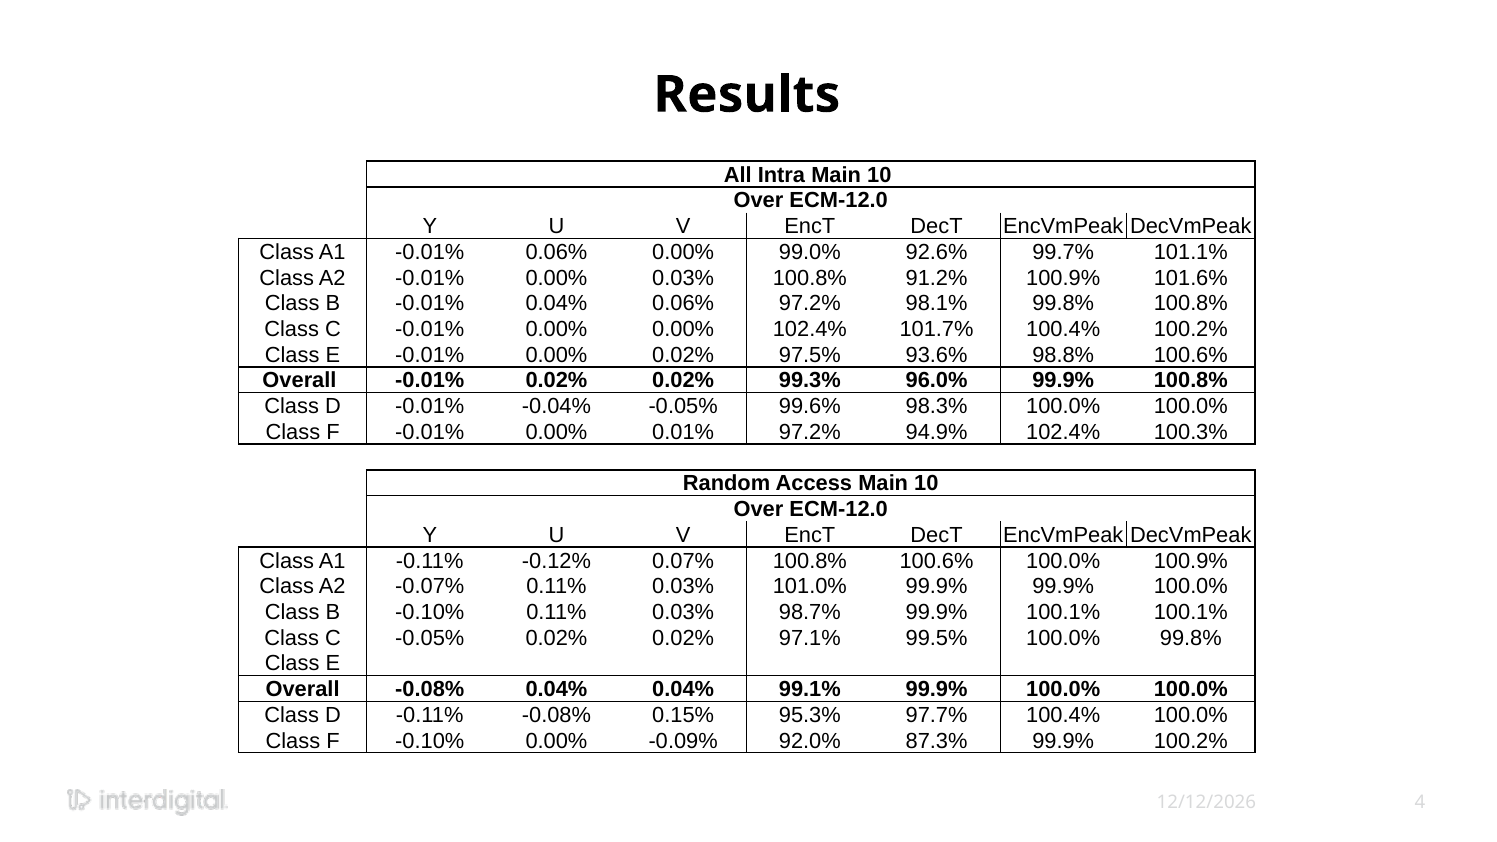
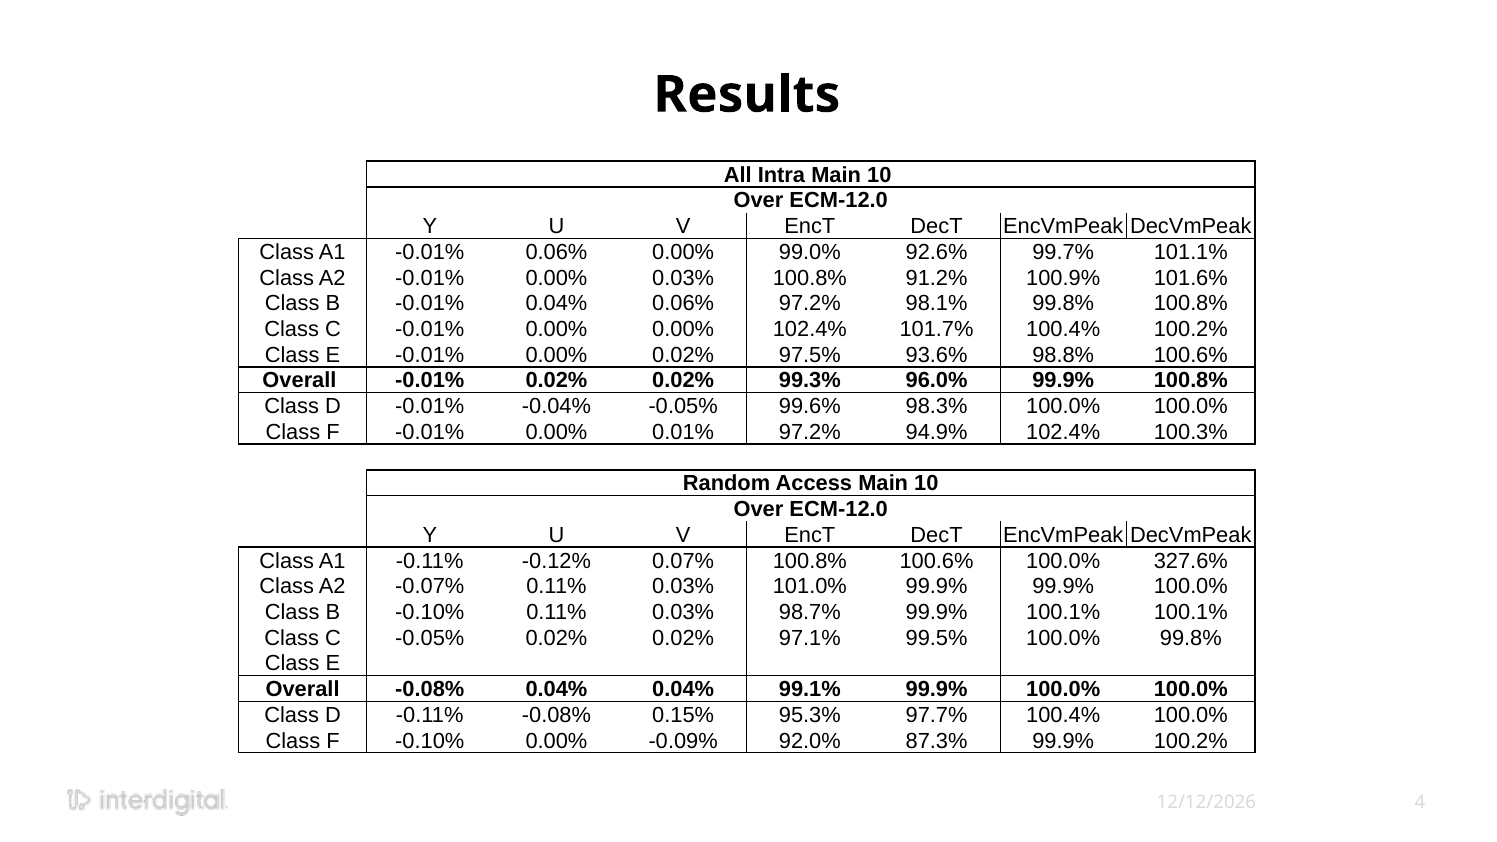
100.0% 100.9%: 100.9% -> 327.6%
